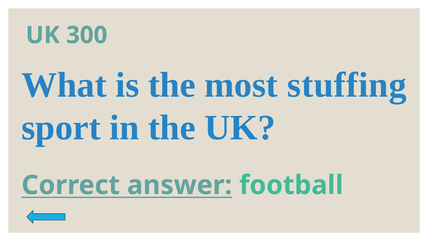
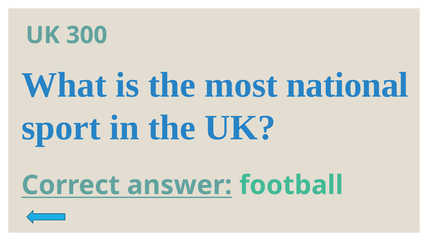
stuffing: stuffing -> national
